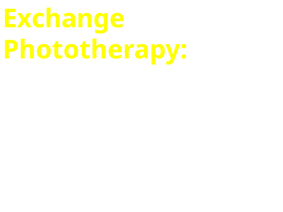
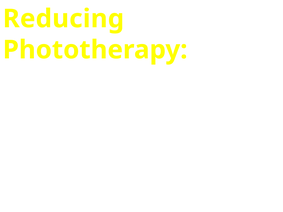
Exchange: Exchange -> Reducing
